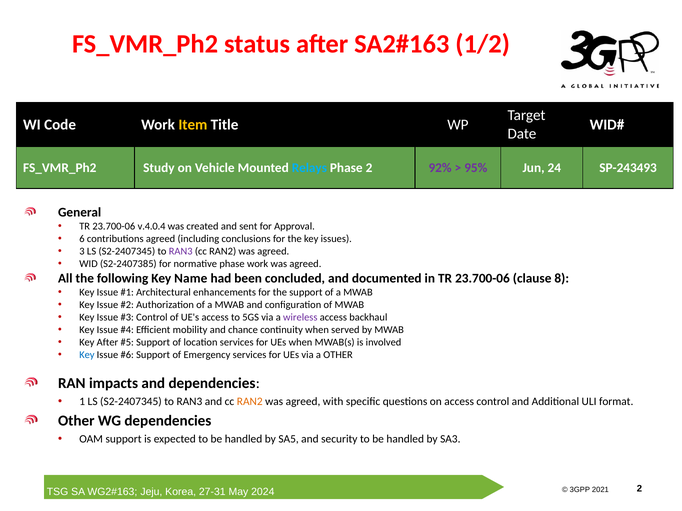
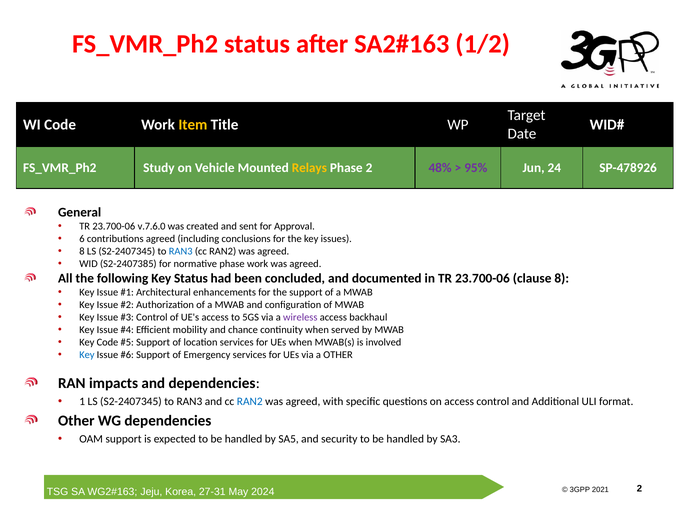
Relays colour: light blue -> yellow
92%: 92% -> 48%
SP-243493: SP-243493 -> SP-478926
v.4.0.4: v.4.0.4 -> v.7.6.0
3 at (82, 252): 3 -> 8
RAN3 at (181, 252) colour: purple -> blue
Key Name: Name -> Status
Key After: After -> Code
RAN2 at (250, 402) colour: orange -> blue
